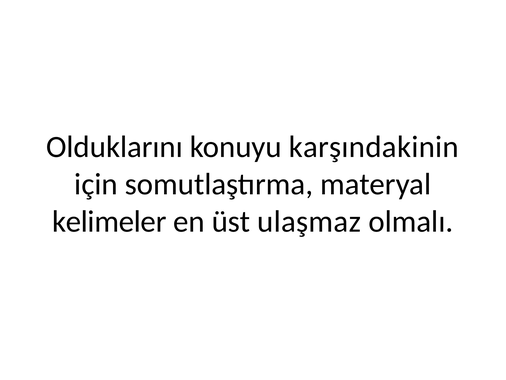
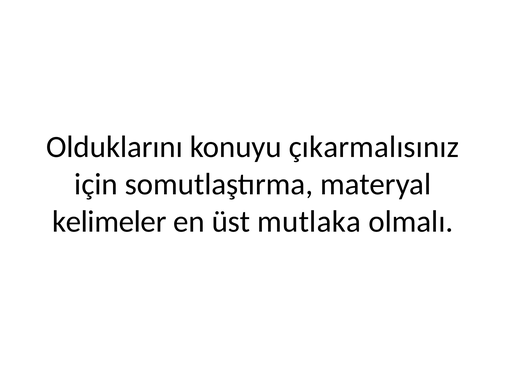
karşındakinin: karşındakinin -> çıkarmalısınız
ulaşmaz: ulaşmaz -> mutlaka
